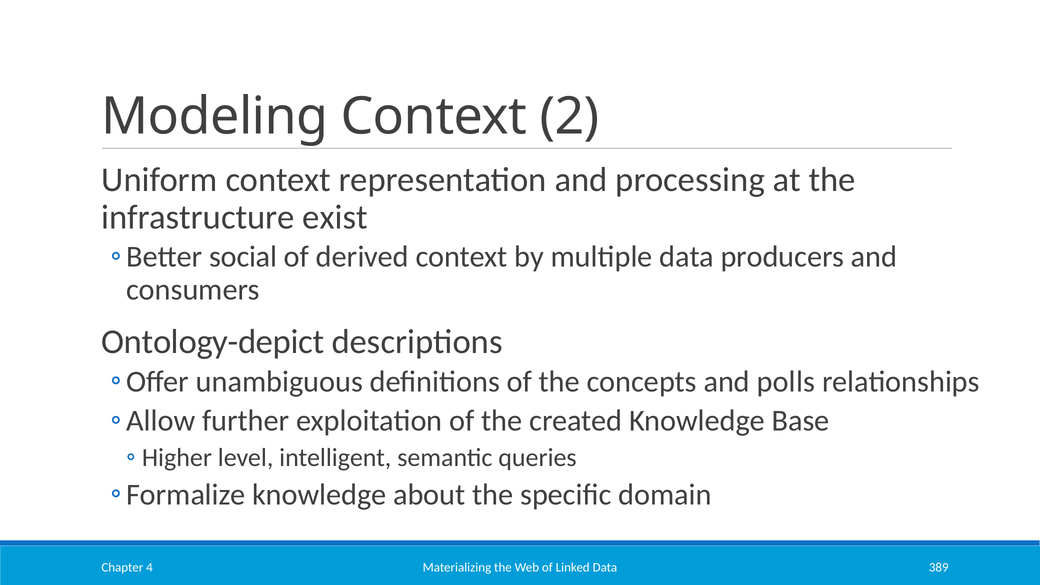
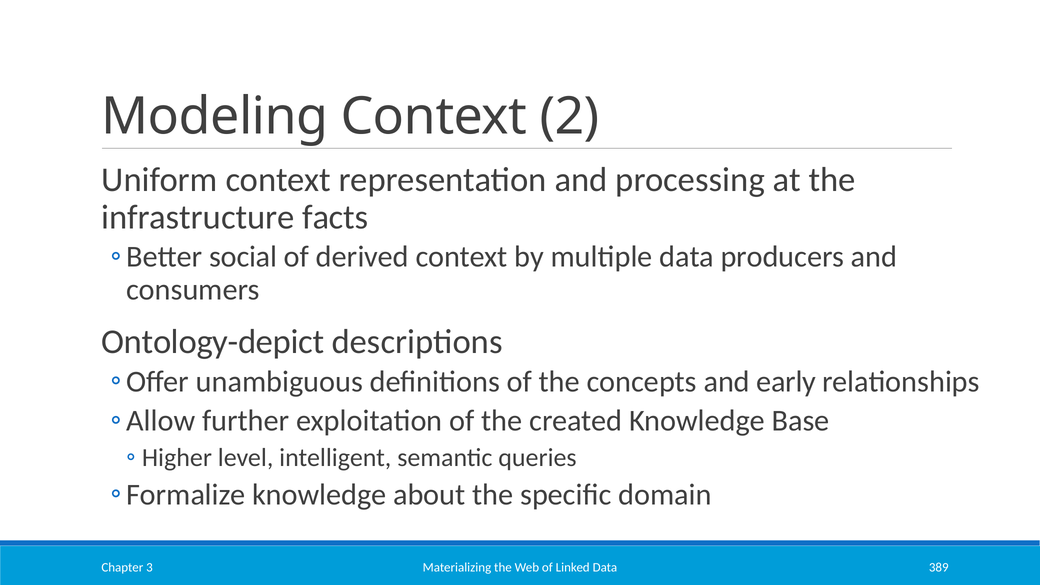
exist: exist -> facts
polls: polls -> early
4: 4 -> 3
